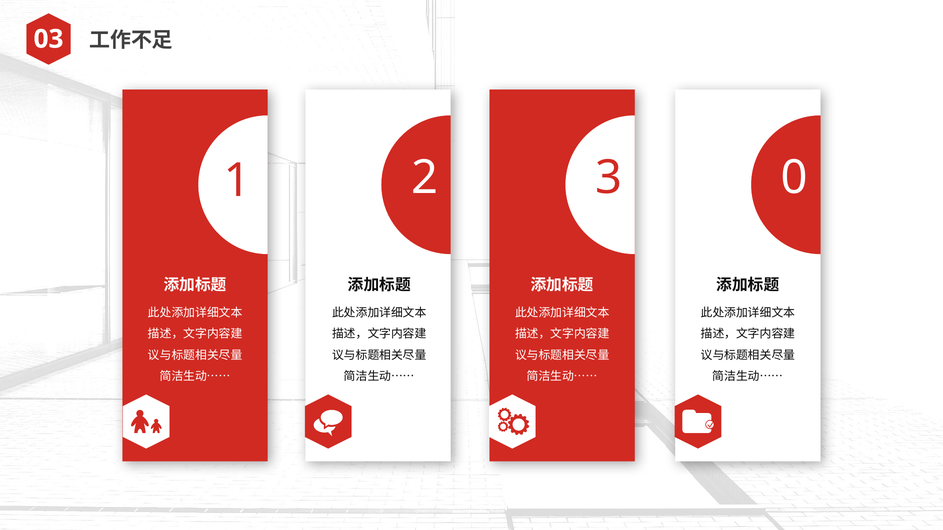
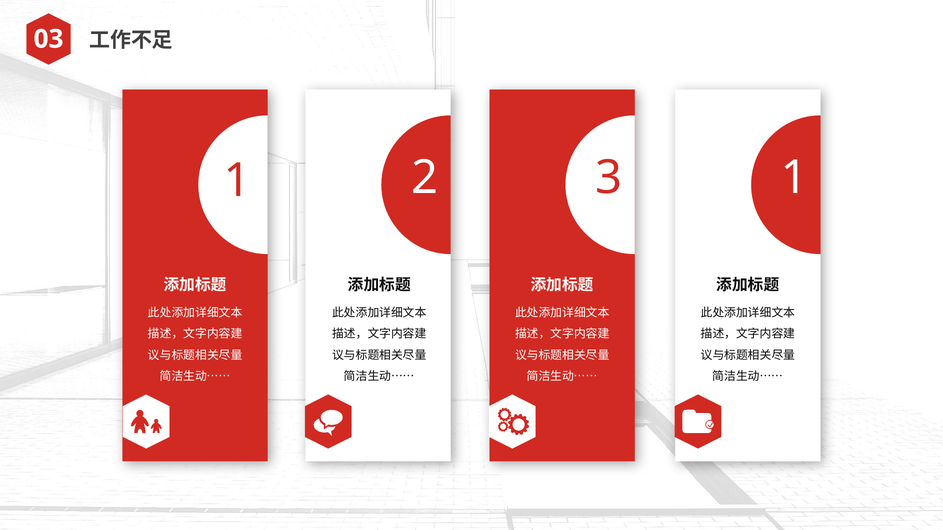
0 at (794, 178): 0 -> 1
